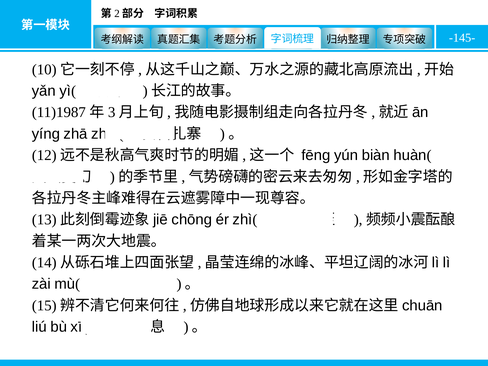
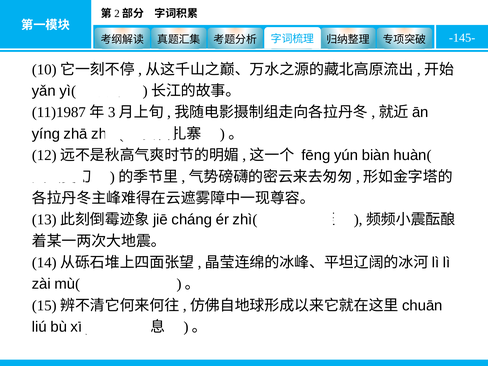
chōng: chōng -> cháng
